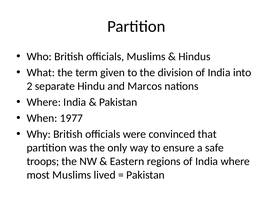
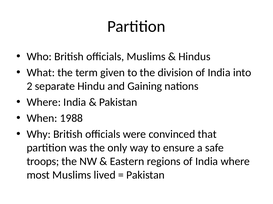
Marcos: Marcos -> Gaining
1977: 1977 -> 1988
